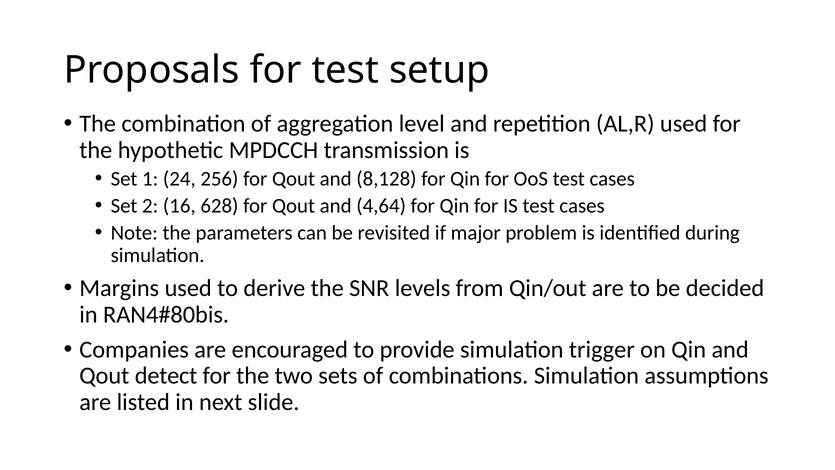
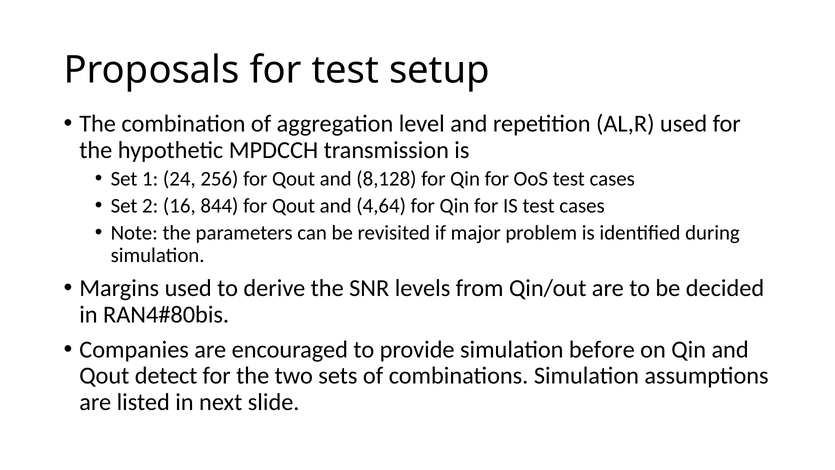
628: 628 -> 844
trigger: trigger -> before
